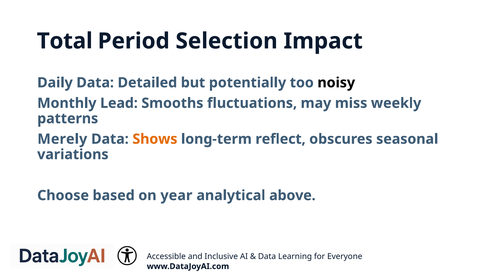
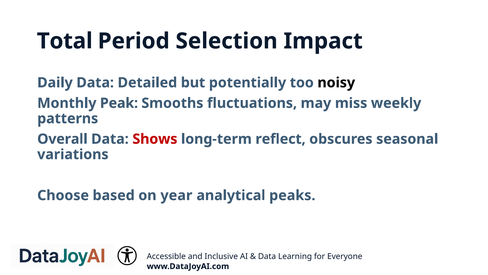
Lead: Lead -> Peak
Merely: Merely -> Overall
Shows colour: orange -> red
above: above -> peaks
